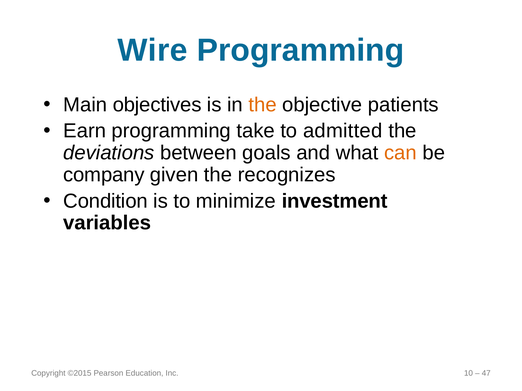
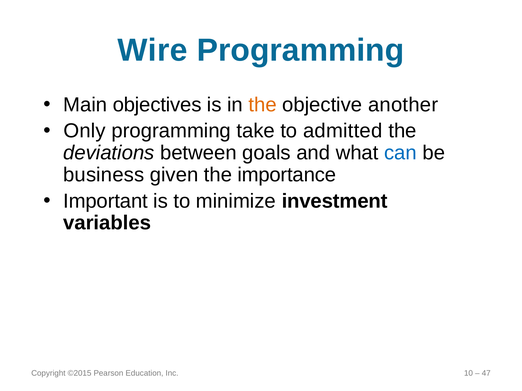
patients: patients -> another
Earn: Earn -> Only
can colour: orange -> blue
company: company -> business
recognizes: recognizes -> importance
Condition: Condition -> Important
